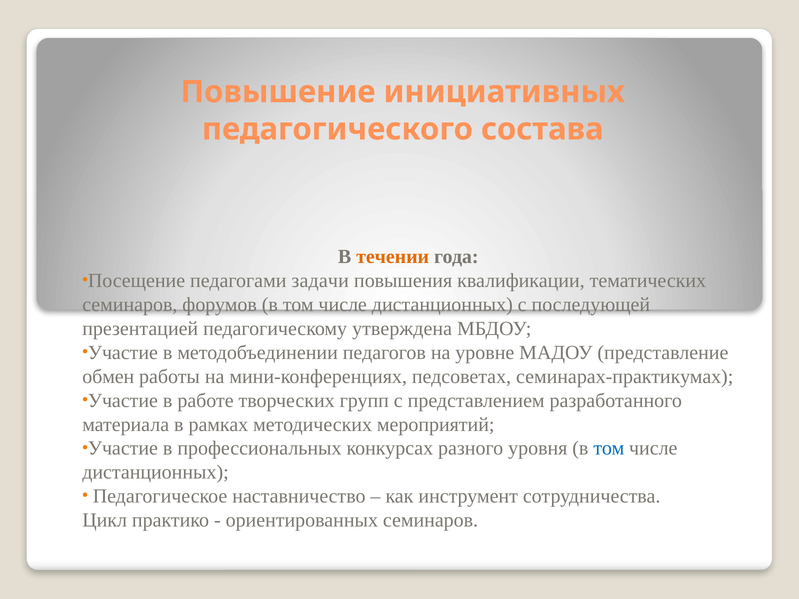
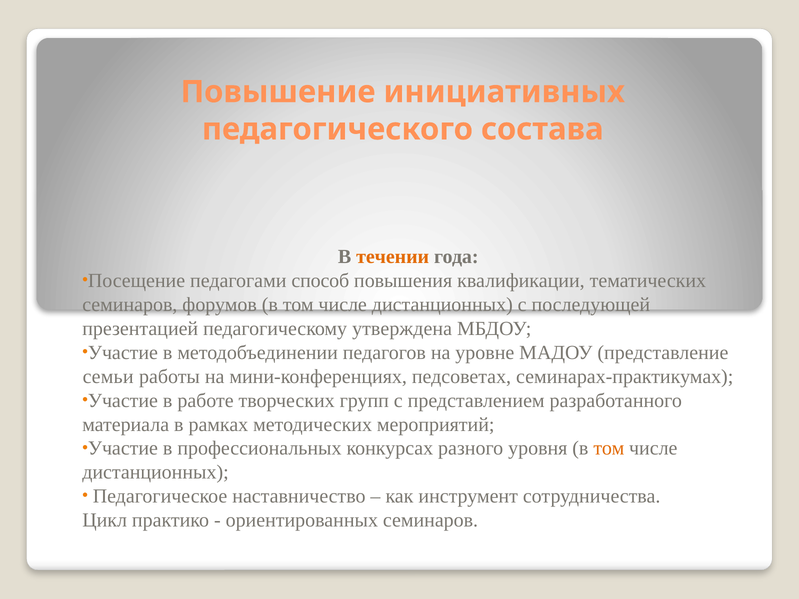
задачи: задачи -> способ
обмен: обмен -> семьи
том at (609, 449) colour: blue -> orange
